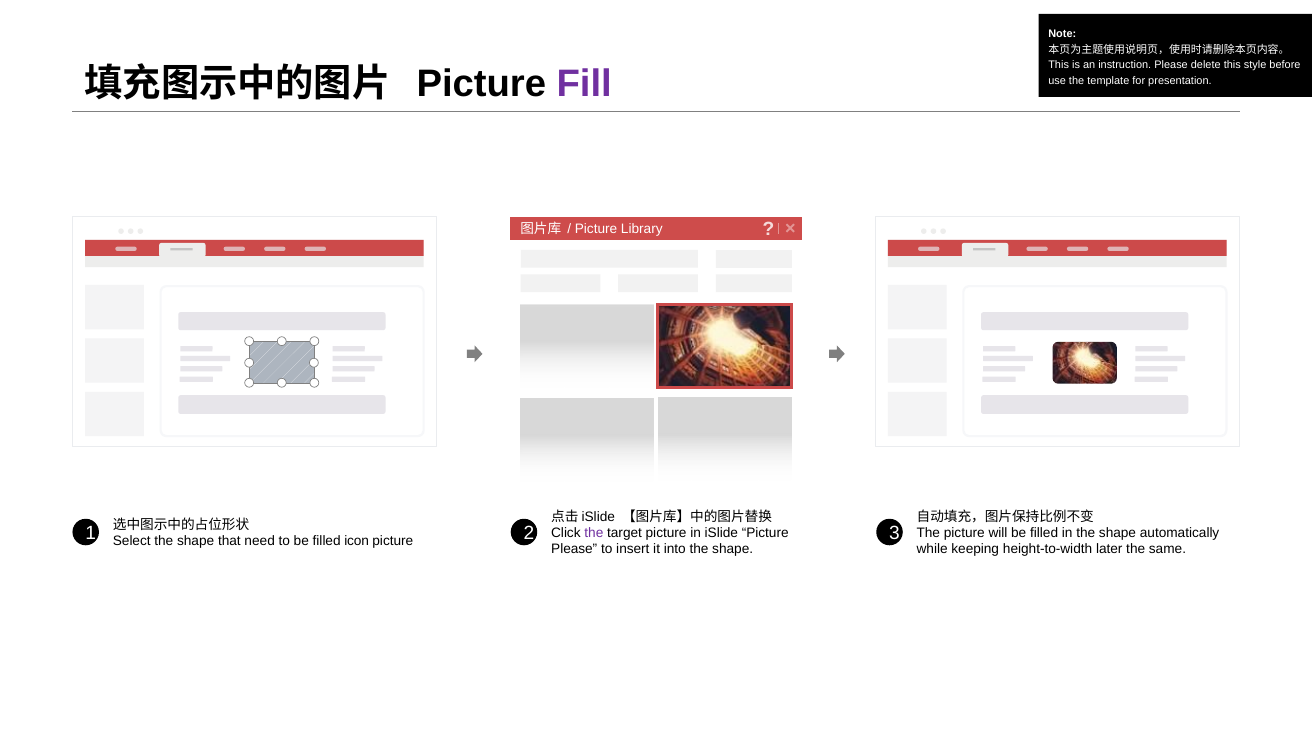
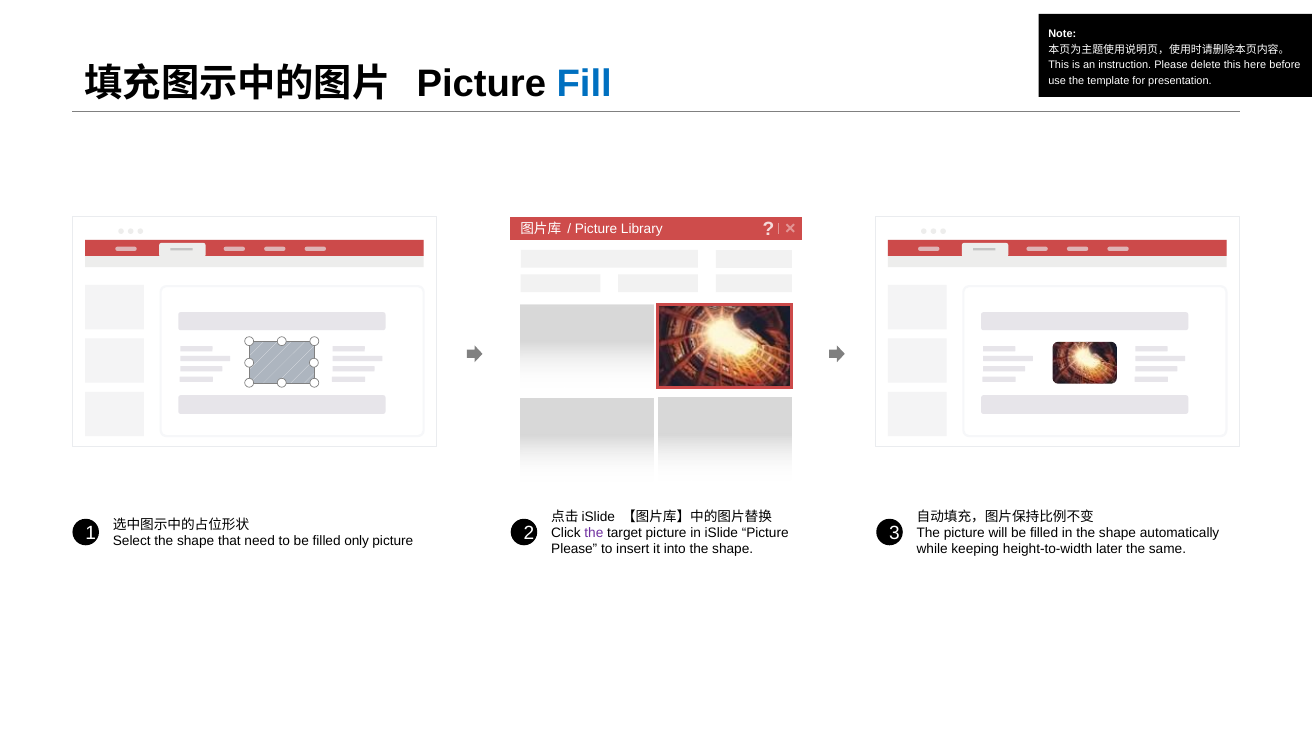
style: style -> here
Fill colour: purple -> blue
icon: icon -> only
